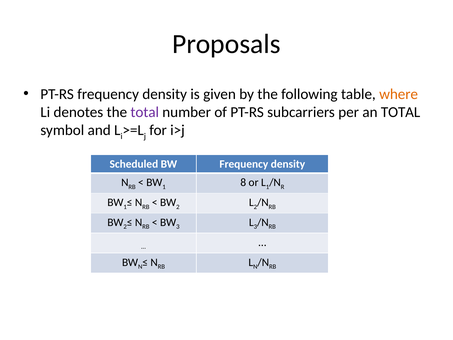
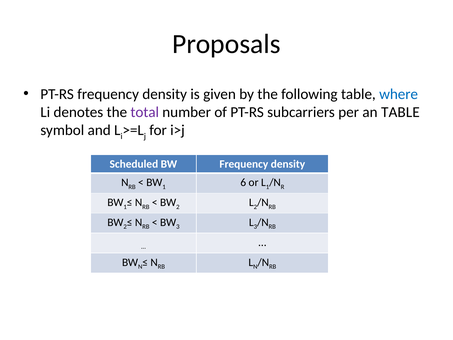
where colour: orange -> blue
an TOTAL: TOTAL -> TABLE
8: 8 -> 6
